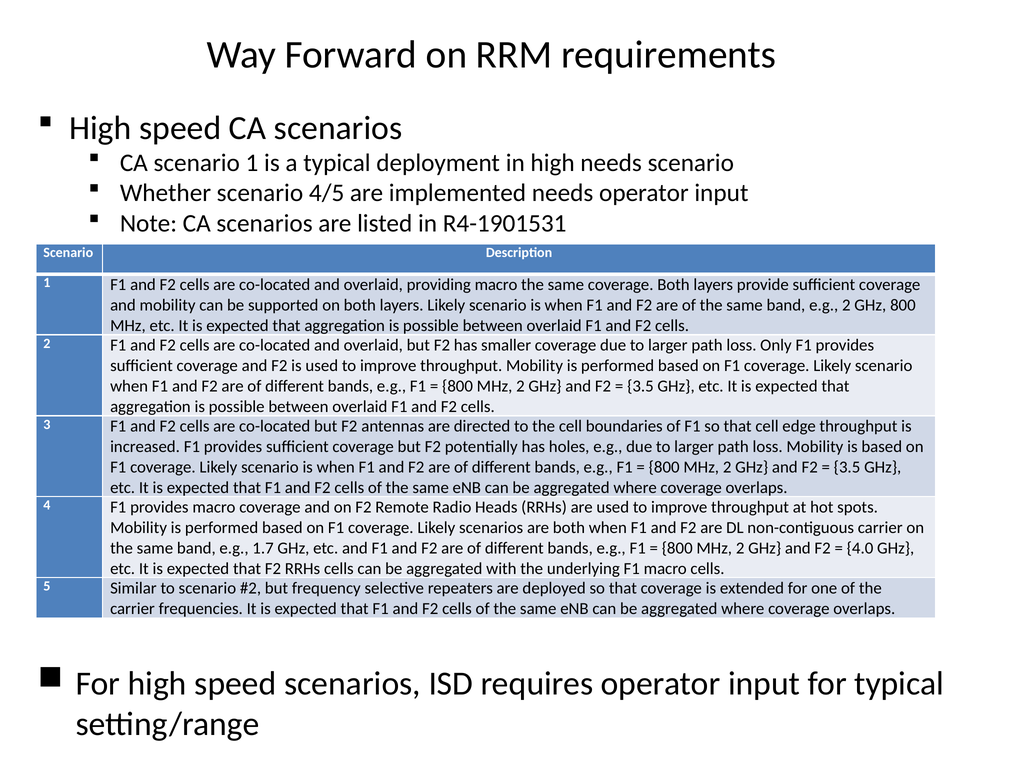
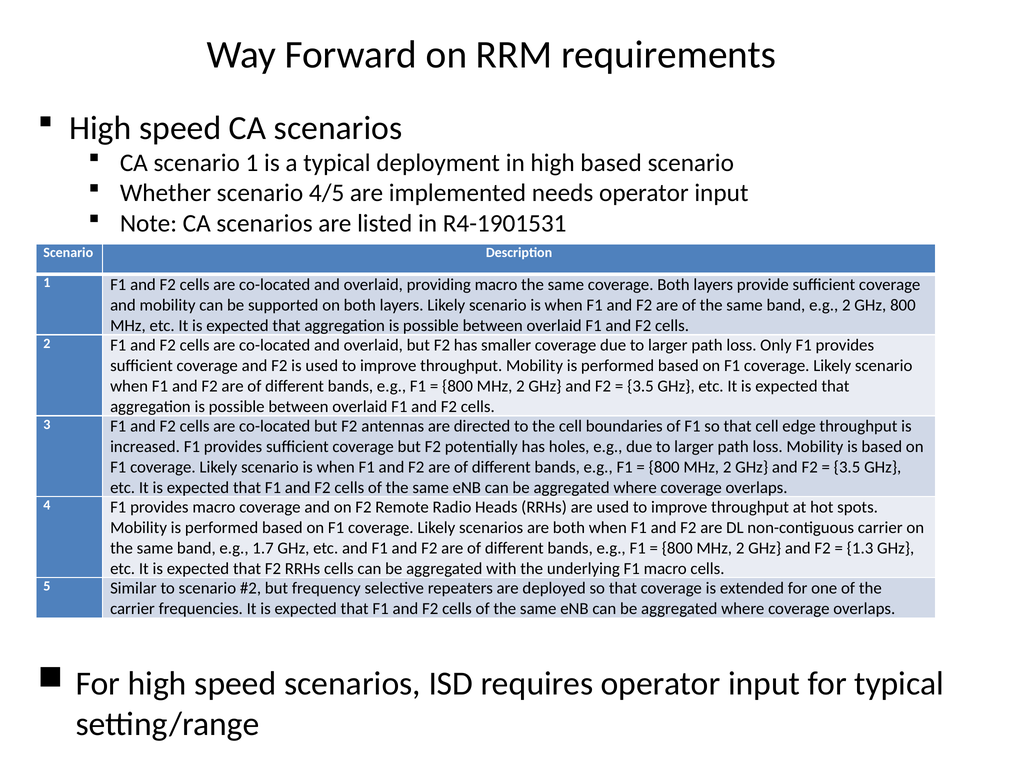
high needs: needs -> based
4.0: 4.0 -> 1.3
